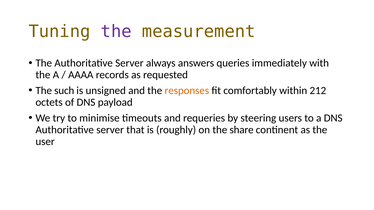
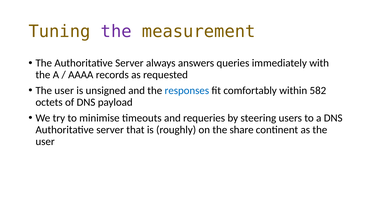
such at (64, 91): such -> user
responses colour: orange -> blue
212: 212 -> 582
